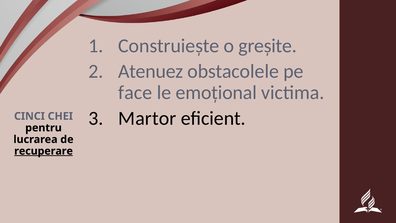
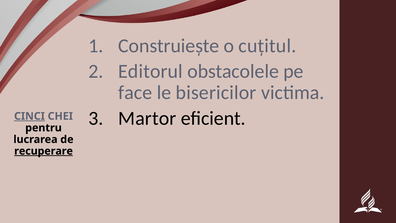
greșite: greșite -> cuțitul
Atenuez: Atenuez -> Editorul
emoțional: emoțional -> bisericilor
CINCI underline: none -> present
